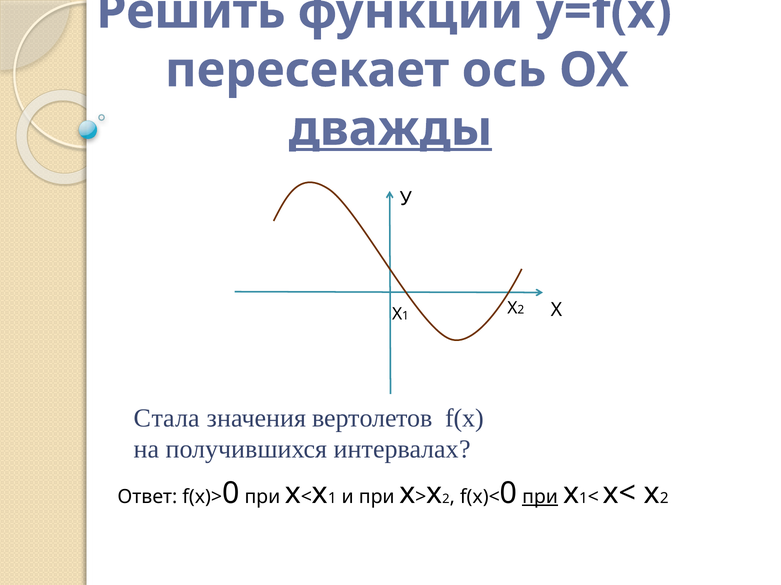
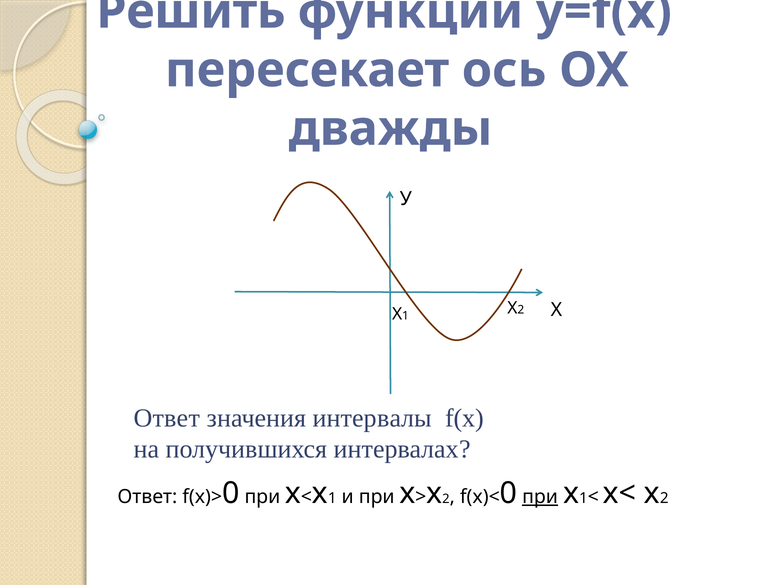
дважды underline: present -> none
Стала at (167, 419): Стала -> Ответ
вертолетов: вертолетов -> интервалы
